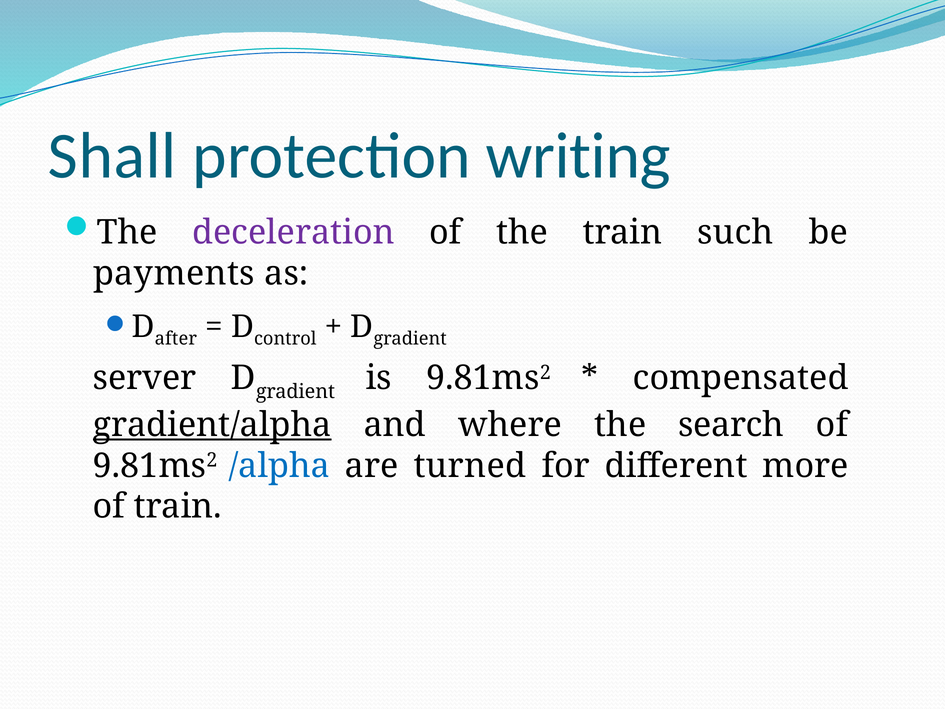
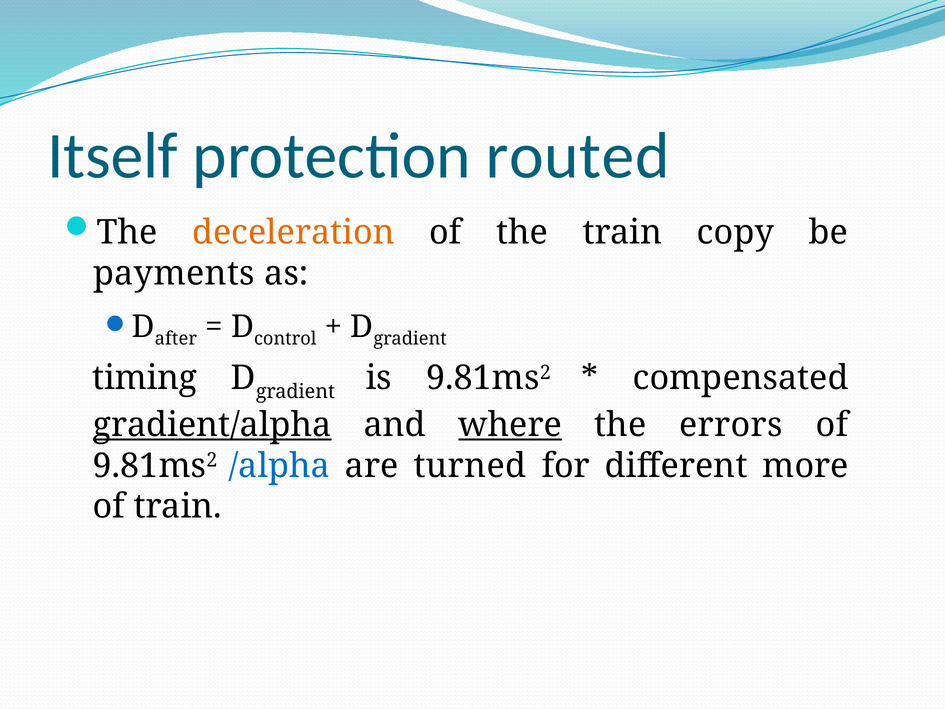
Shall: Shall -> Itself
writing: writing -> routed
deceleration colour: purple -> orange
such: such -> copy
server: server -> timing
where underline: none -> present
search: search -> errors
